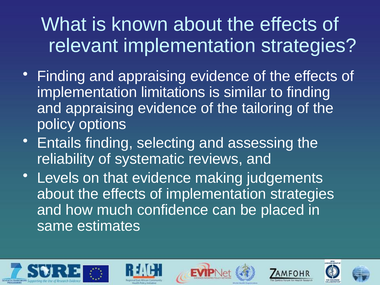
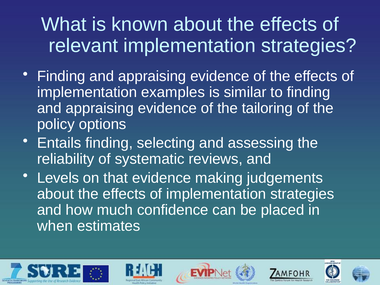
limitations: limitations -> examples
same: same -> when
